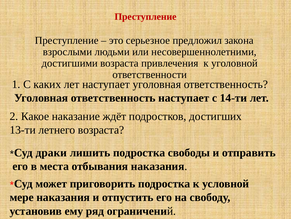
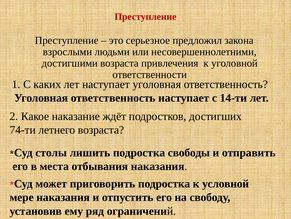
13-ти: 13-ти -> 74-ти
драки: драки -> столы
